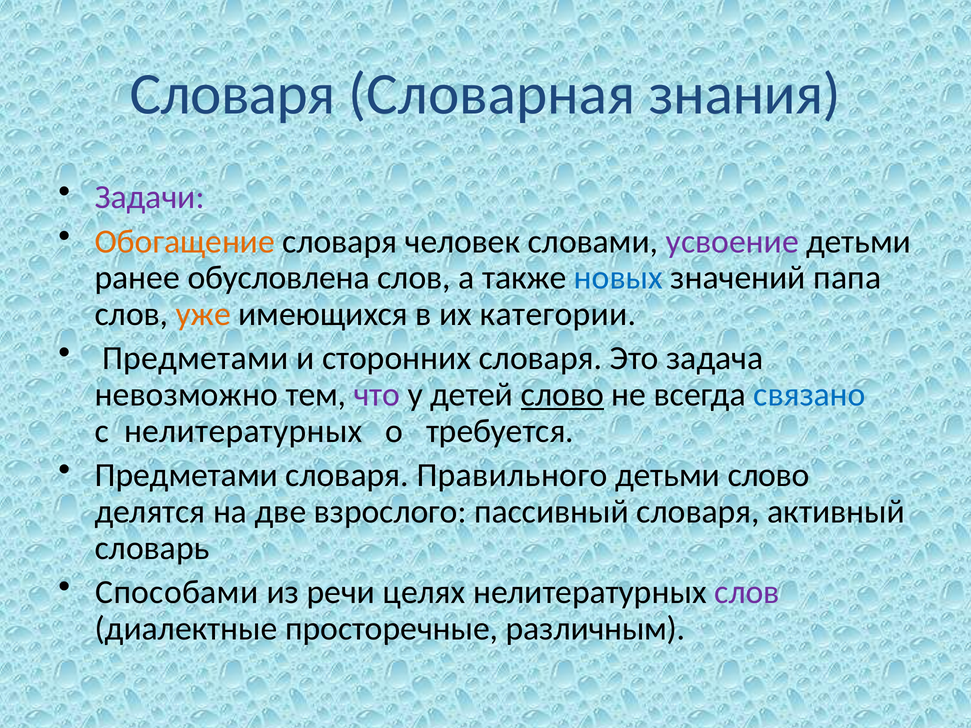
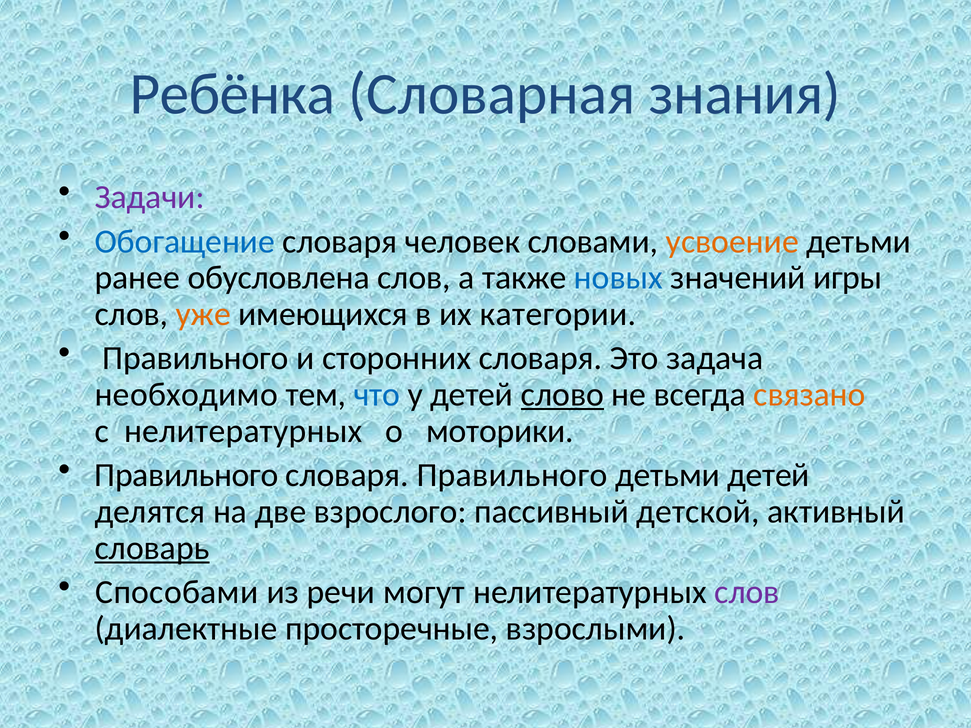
Словаря at (233, 94): Словаря -> Ребёнка
Обогащение colour: orange -> blue
усвоение colour: purple -> orange
папа: папа -> игры
Предметами at (195, 358): Предметами -> Правильного
невозможно: невозможно -> необходимо
что colour: purple -> blue
связано colour: blue -> orange
требуется: требуется -> моторики
Предметами at (186, 475): Предметами -> Правильного
детьми слово: слово -> детей
пассивный словаря: словаря -> детской
словарь underline: none -> present
целях: целях -> могут
различным: различным -> взрослыми
